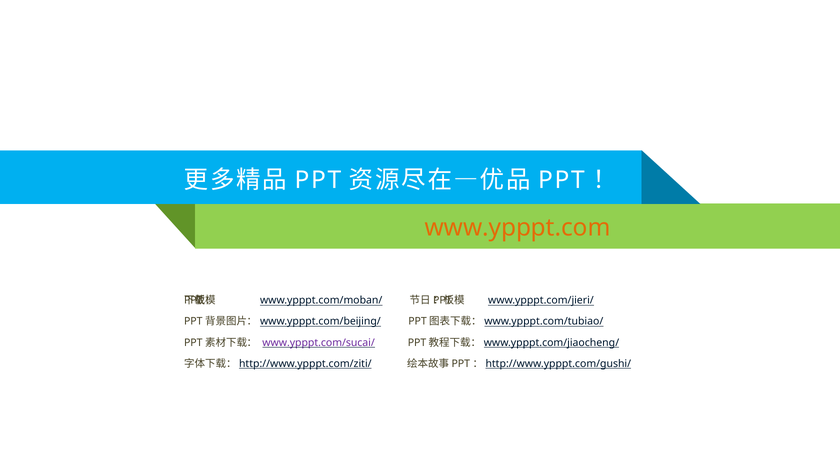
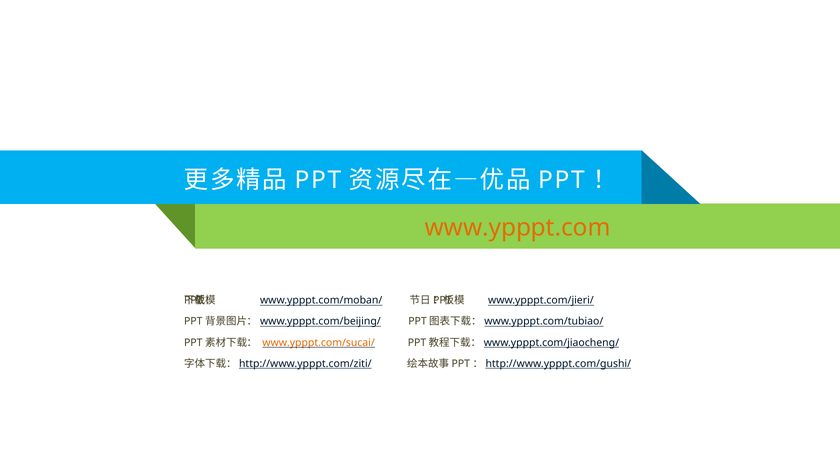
www.ypppt.com/sucai/ colour: purple -> orange
